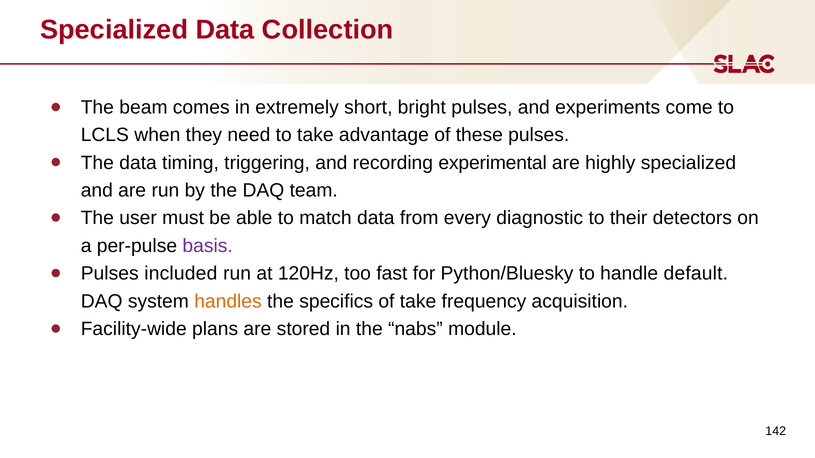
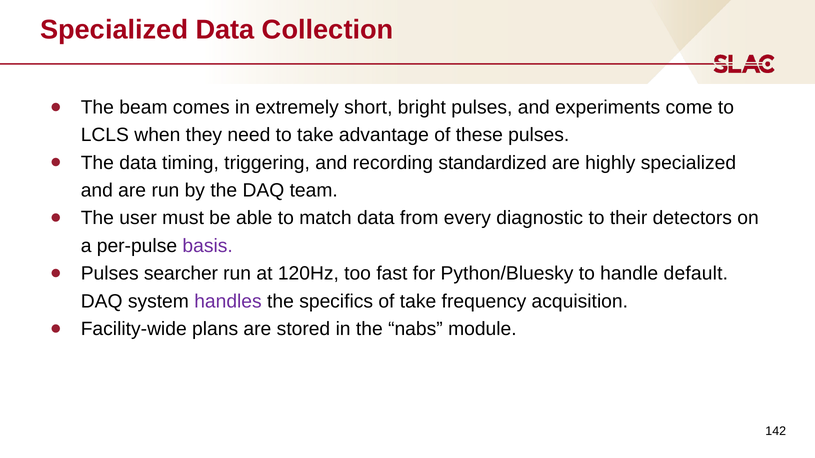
experimental: experimental -> standardized
included: included -> searcher
handles colour: orange -> purple
